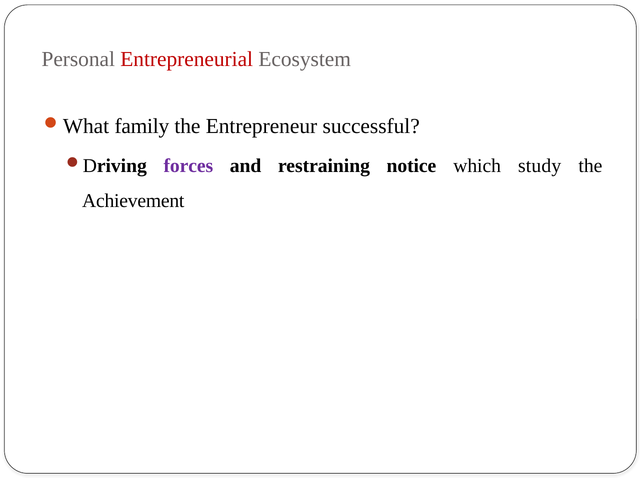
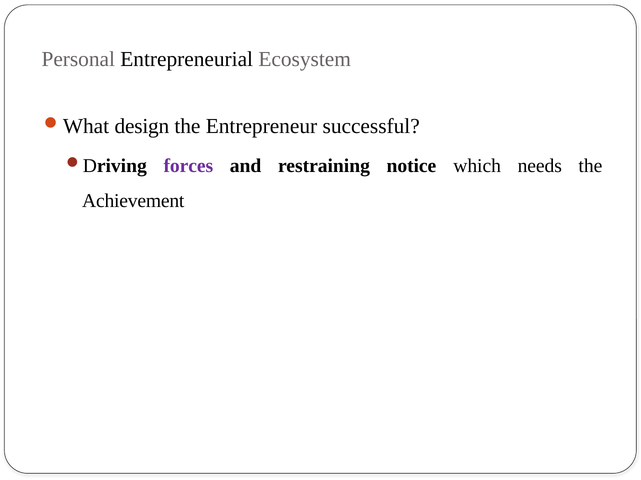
Entrepreneurial colour: red -> black
family: family -> design
study: study -> needs
